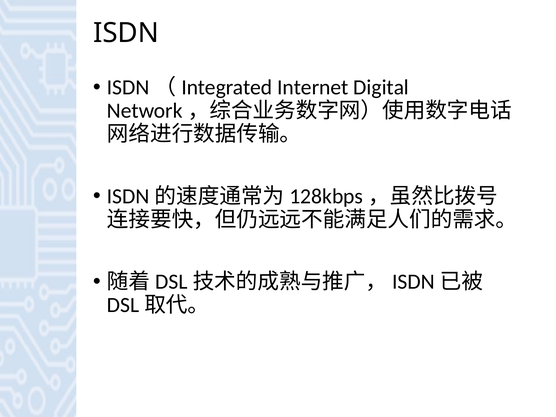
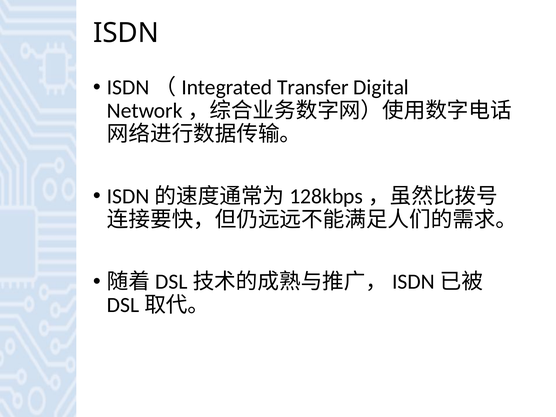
Internet: Internet -> Transfer
